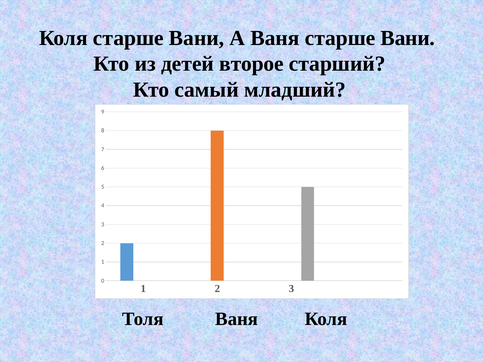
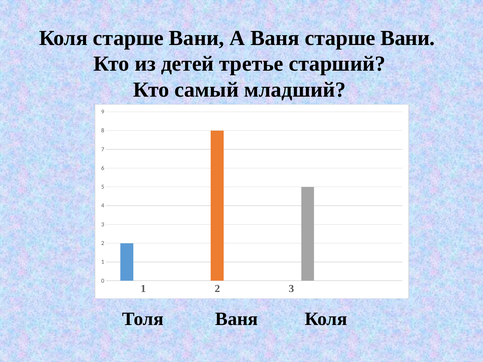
второе: второе -> третье
